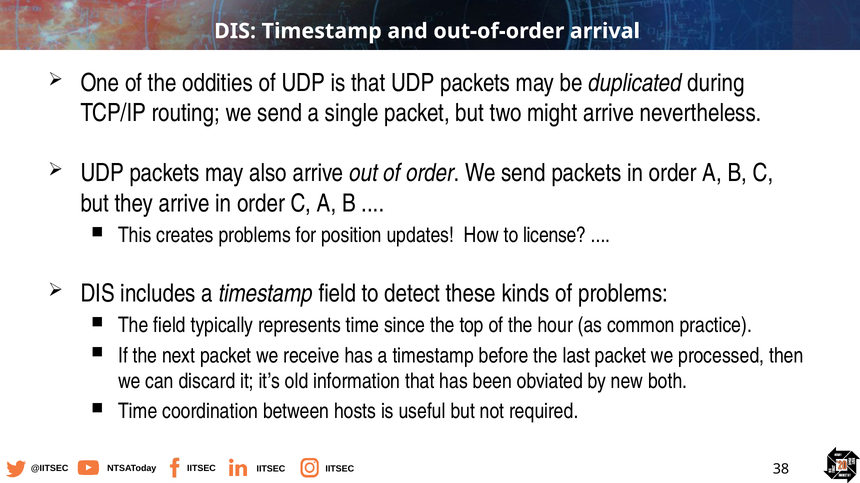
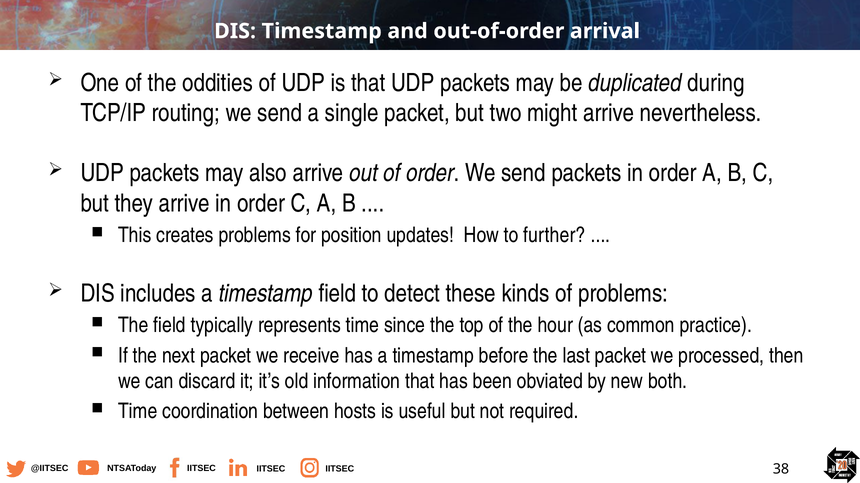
license: license -> further
